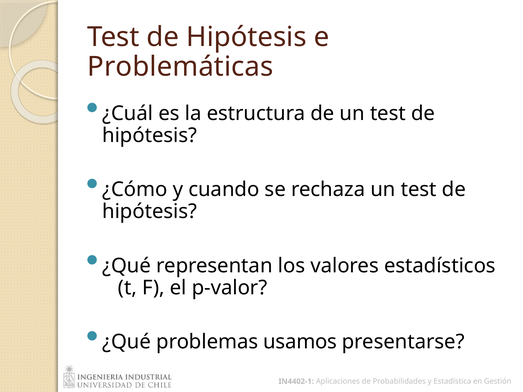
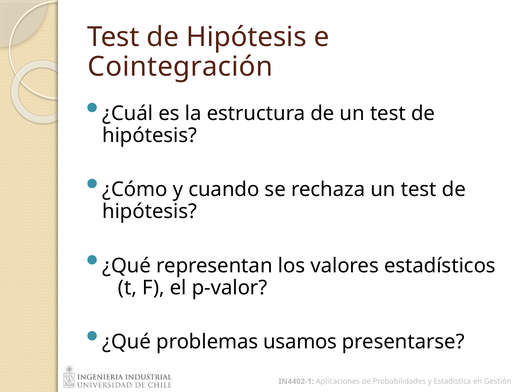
Problemáticas: Problemáticas -> Cointegración
